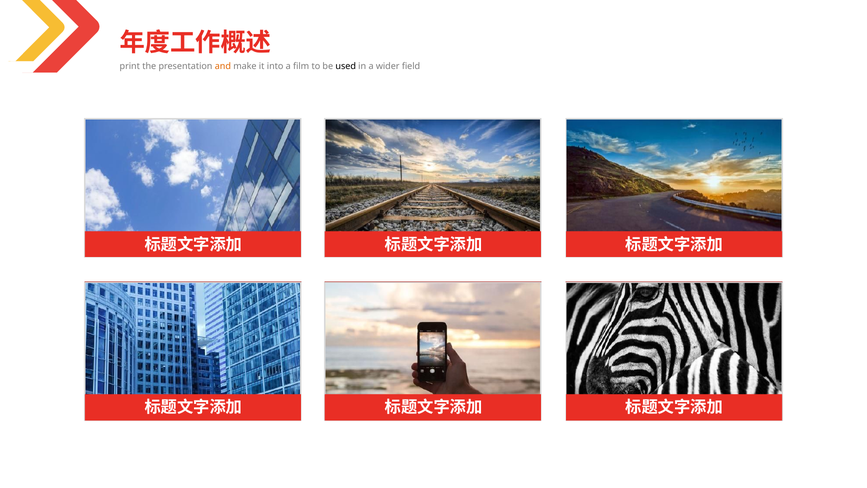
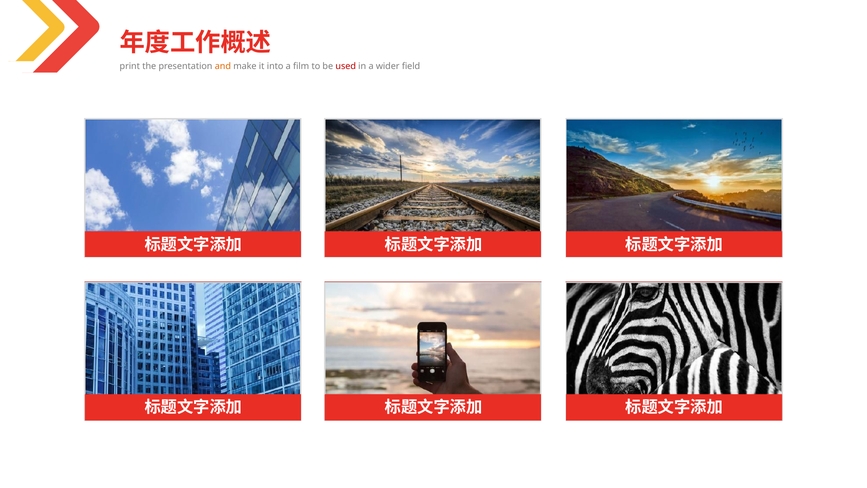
used colour: black -> red
